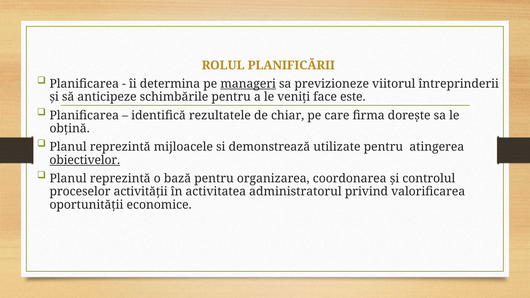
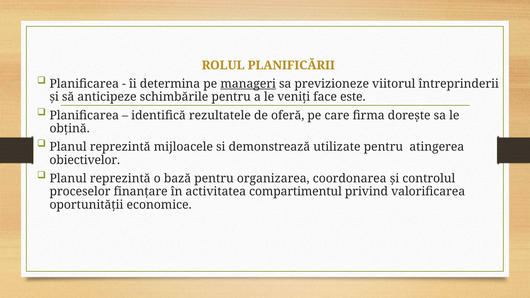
chiar: chiar -> oferă
obiectivelor underline: present -> none
activității: activității -> finanțare
administratorul: administratorul -> compartimentul
